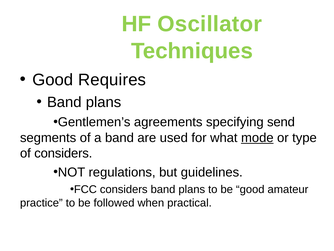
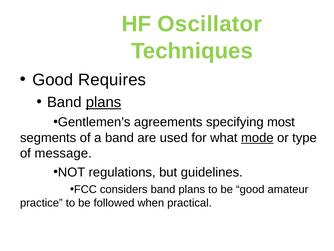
plans at (104, 102) underline: none -> present
send: send -> most
of considers: considers -> message
